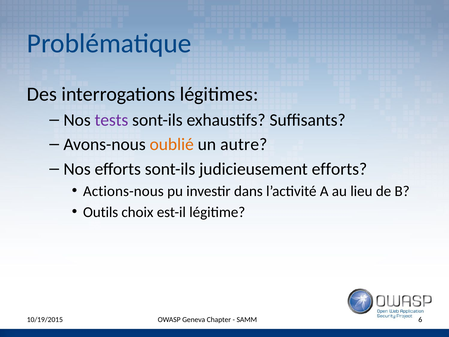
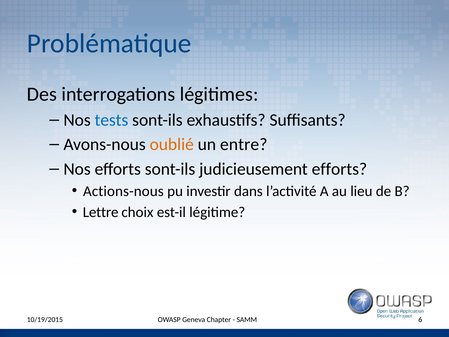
tests colour: purple -> blue
autre: autre -> entre
Outils: Outils -> Lettre
